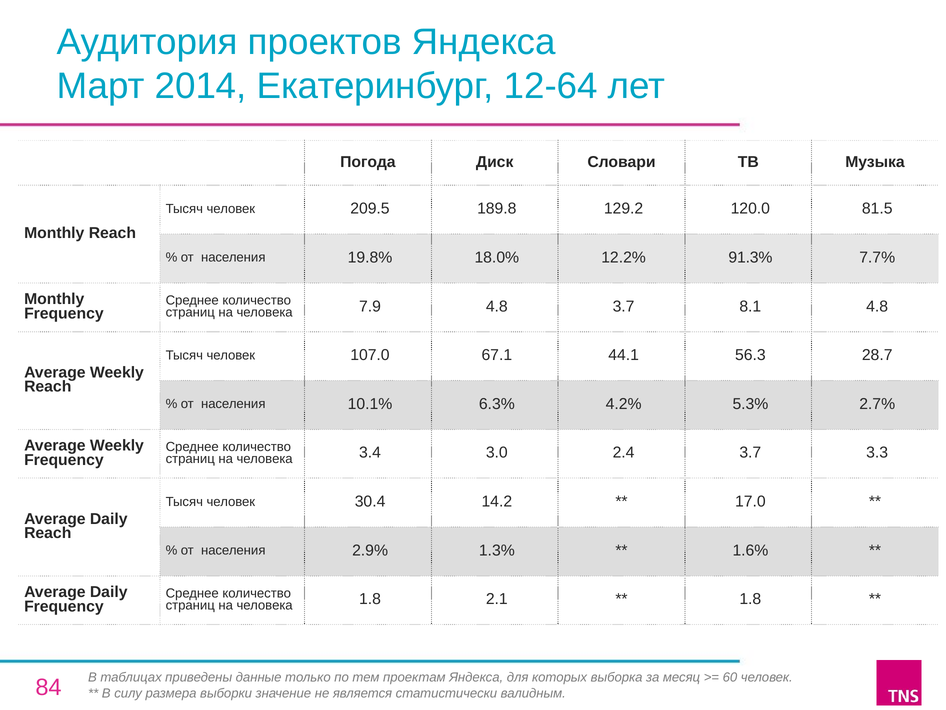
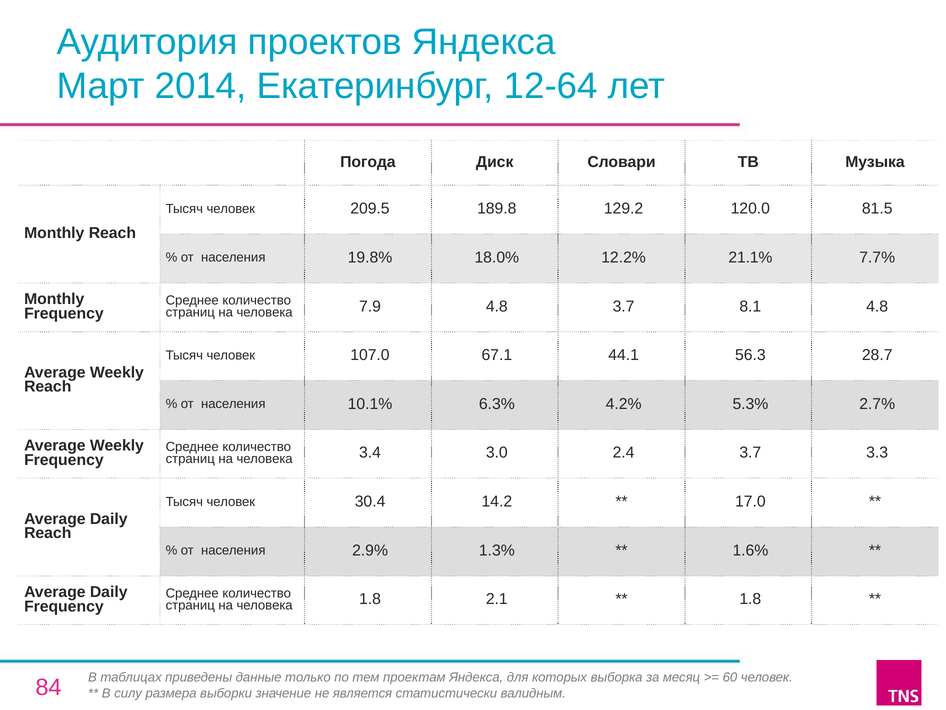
91.3%: 91.3% -> 21.1%
